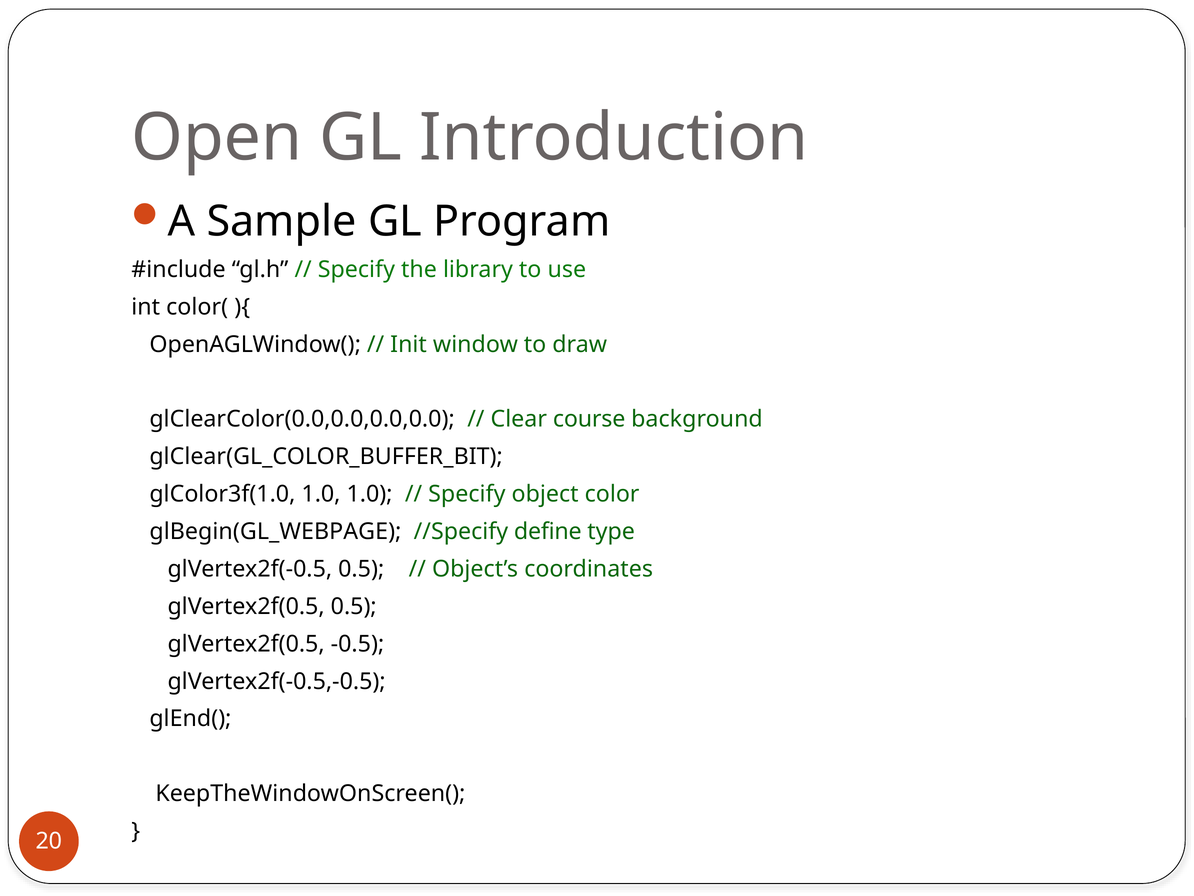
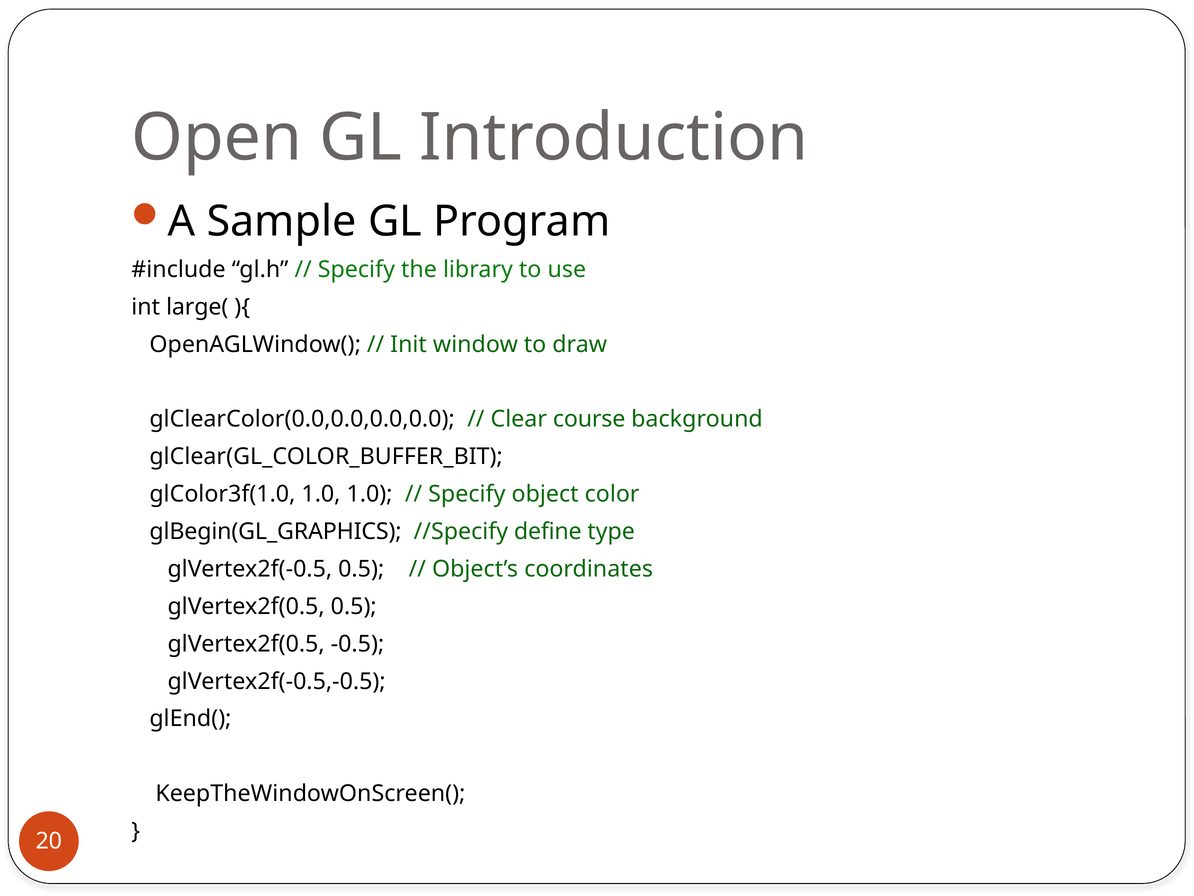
color(: color( -> large(
glBegin(GL_WEBPAGE: glBegin(GL_WEBPAGE -> glBegin(GL_GRAPHICS
